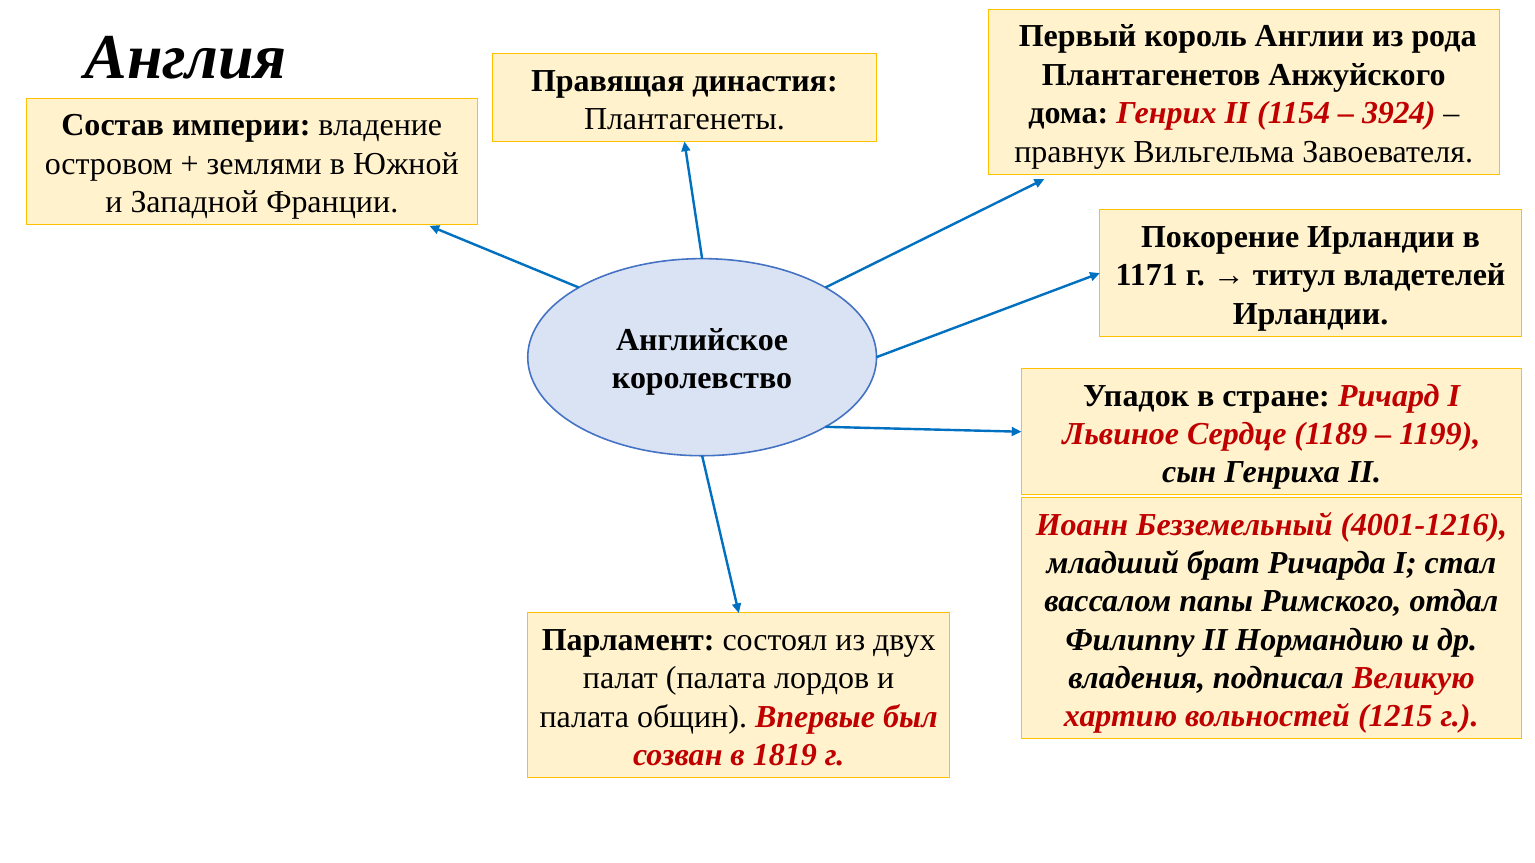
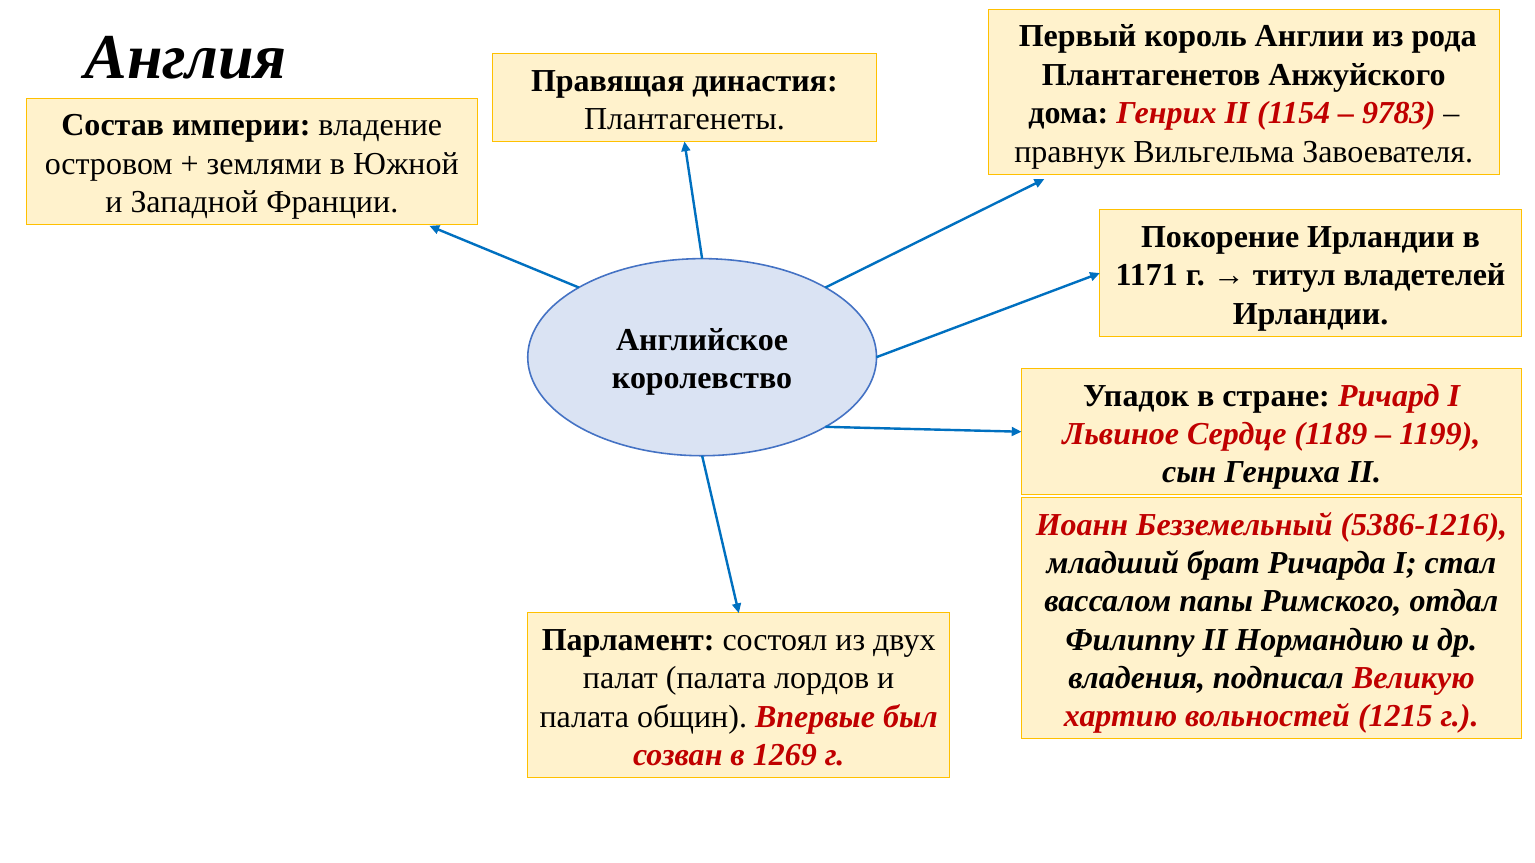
3924: 3924 -> 9783
4001-1216: 4001-1216 -> 5386-1216
1819: 1819 -> 1269
